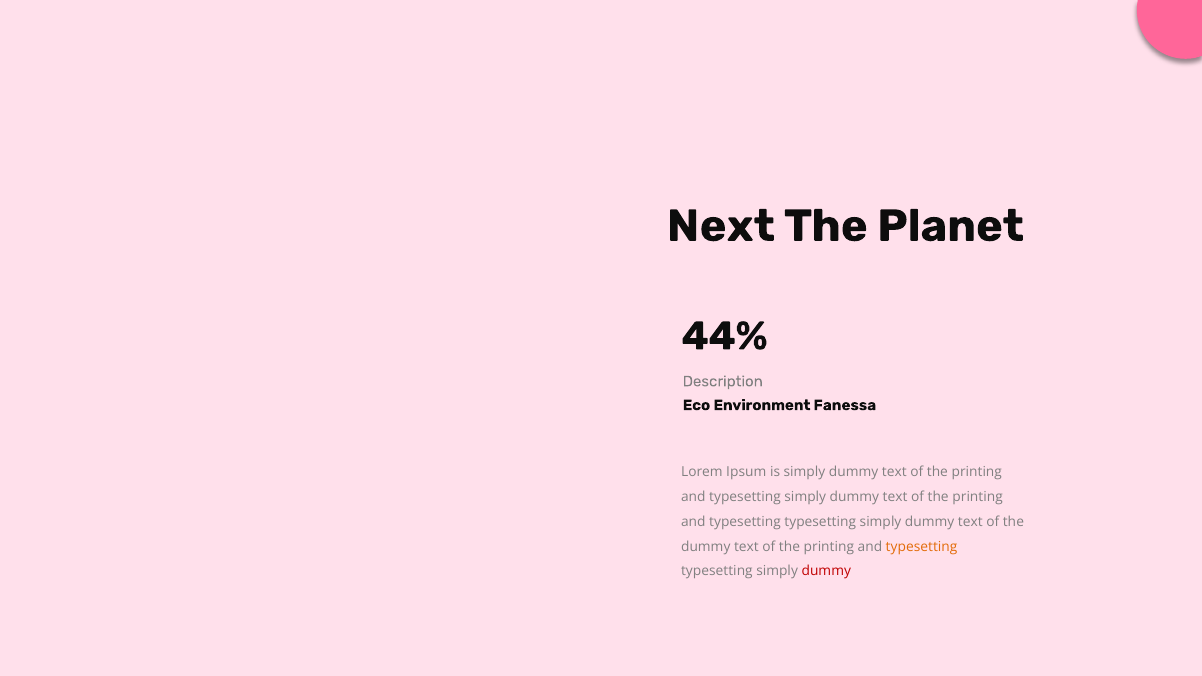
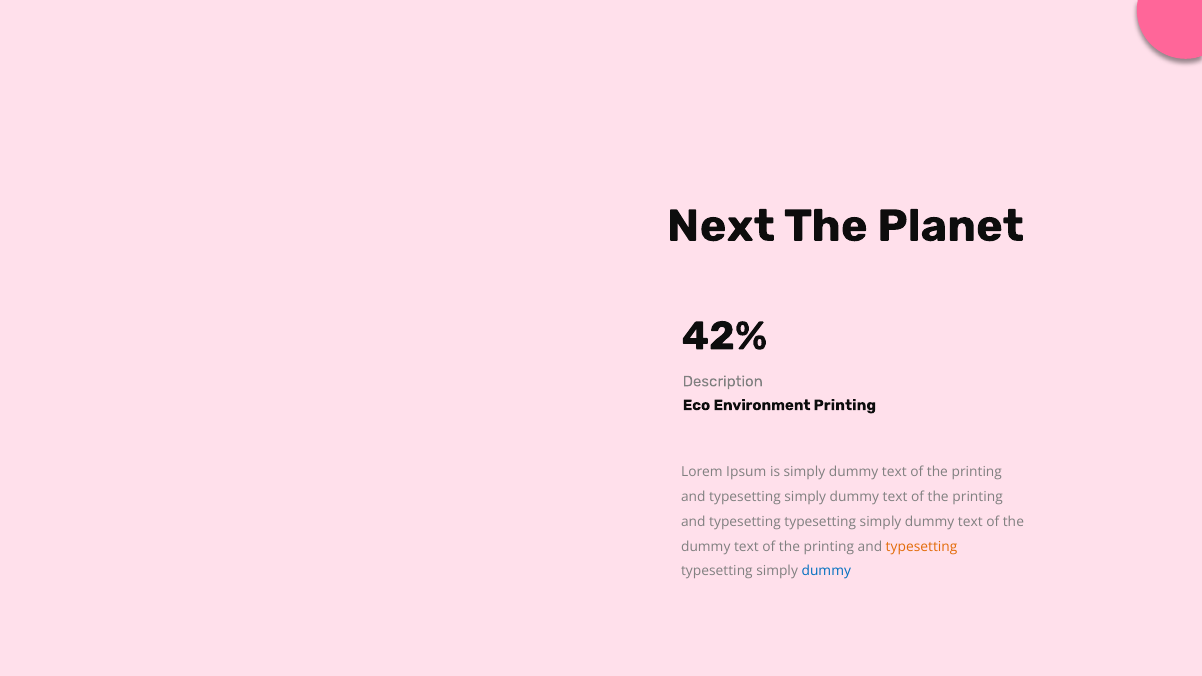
44%: 44% -> 42%
Environment Fanessa: Fanessa -> Printing
dummy at (826, 572) colour: red -> blue
